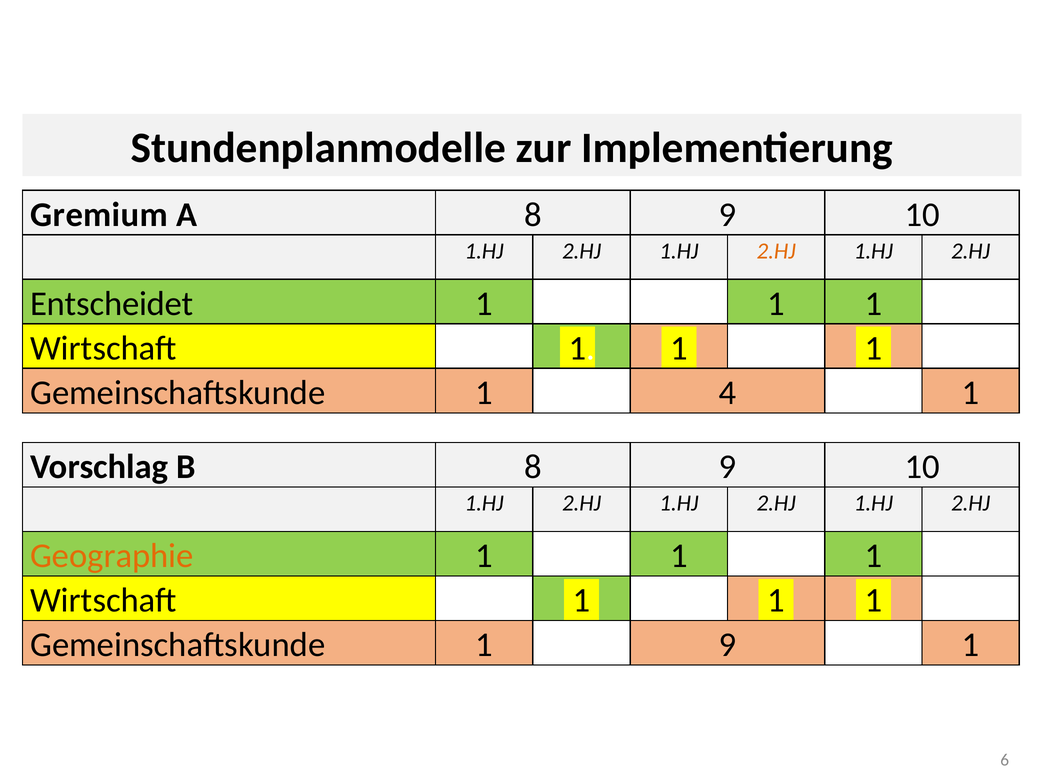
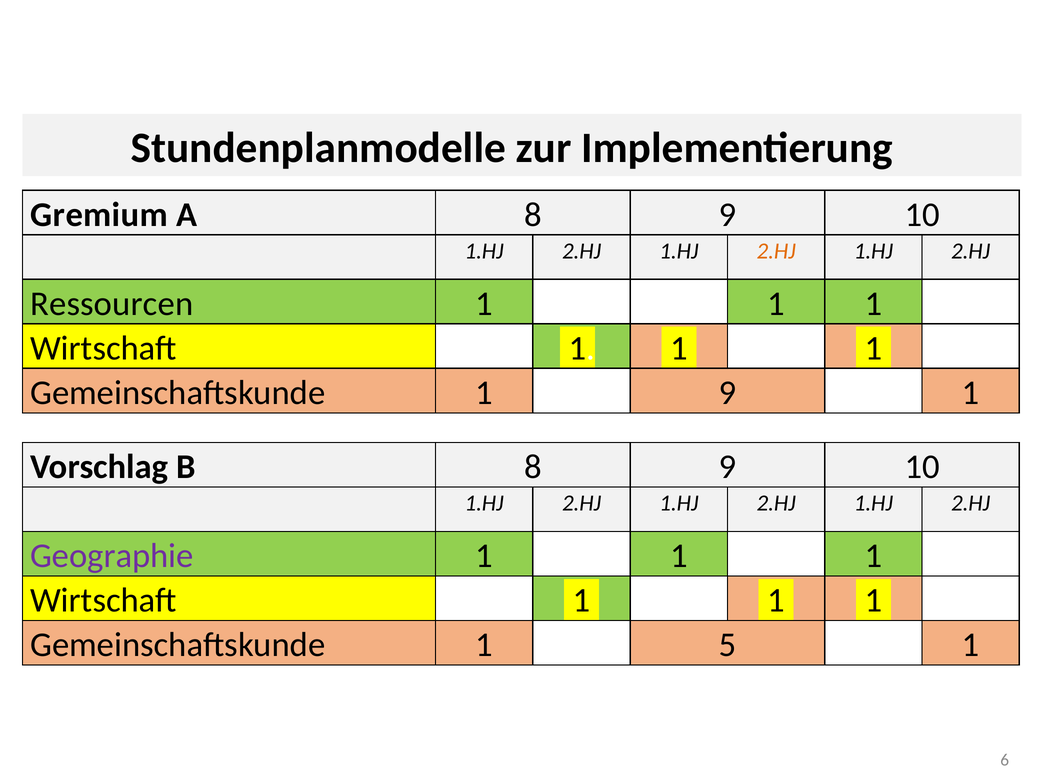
Entscheidet: Entscheidet -> Ressourcen
1 4: 4 -> 9
Geographie colour: orange -> purple
1 9: 9 -> 5
